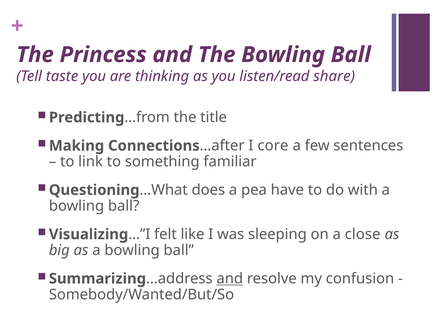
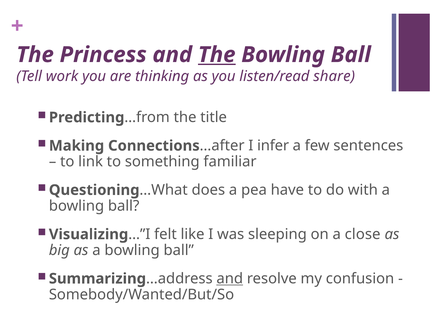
The at (217, 55) underline: none -> present
taste: taste -> work
core: core -> infer
